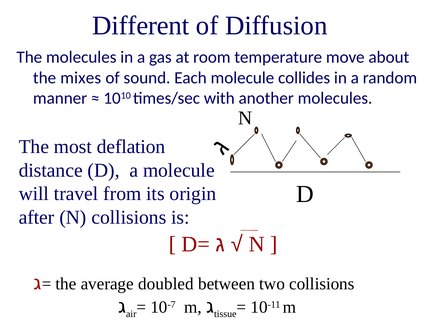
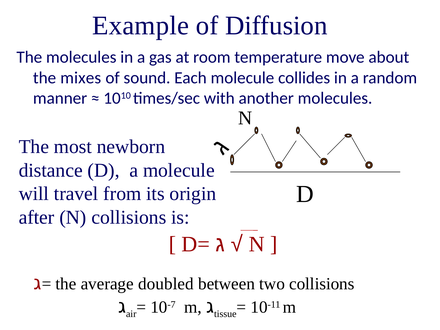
Different: Different -> Example
deflation: deflation -> newborn
